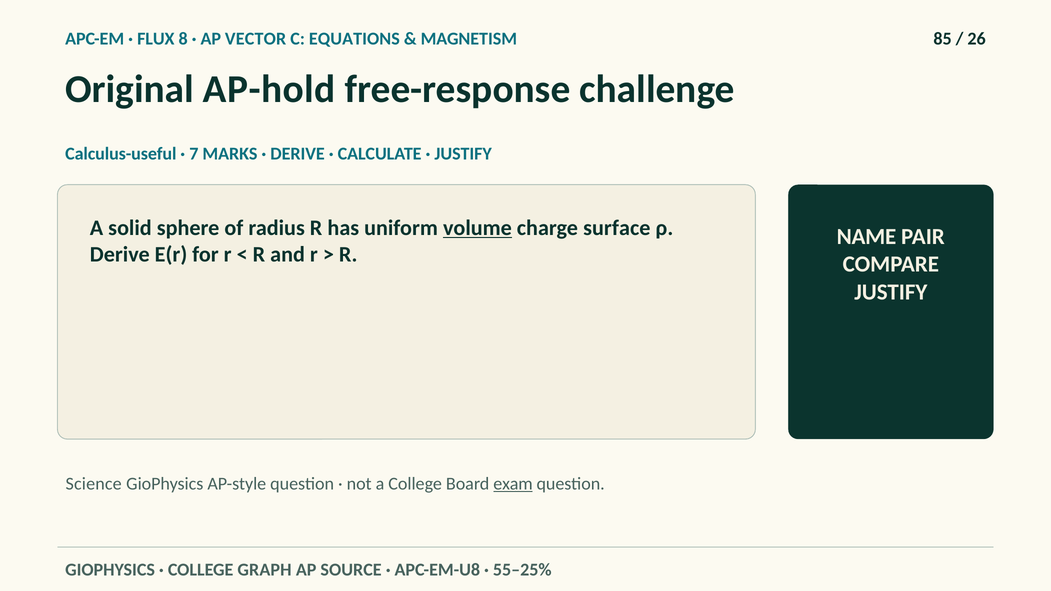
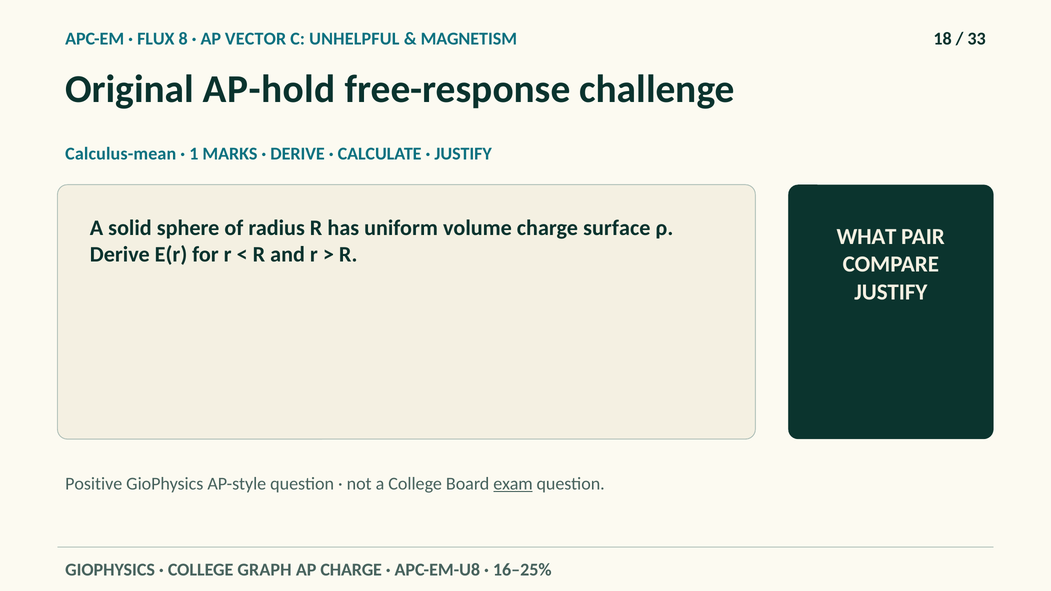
EQUATIONS: EQUATIONS -> UNHELPFUL
85: 85 -> 18
26: 26 -> 33
Calculus-useful: Calculus-useful -> Calculus-mean
7: 7 -> 1
volume underline: present -> none
NAME: NAME -> WHAT
Science: Science -> Positive
AP SOURCE: SOURCE -> CHARGE
55–25%: 55–25% -> 16–25%
